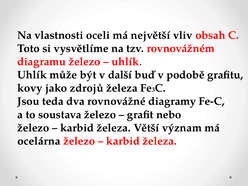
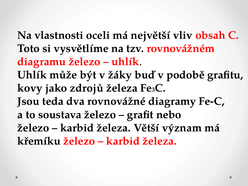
další: další -> žáky
ocelárna: ocelárna -> křemíku
